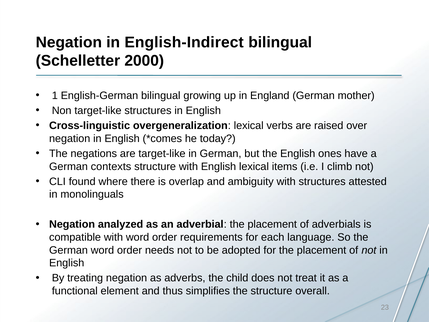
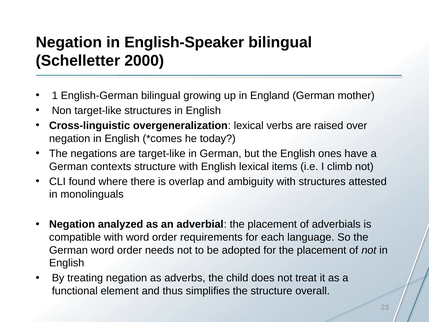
English-Indirect: English-Indirect -> English-Speaker
